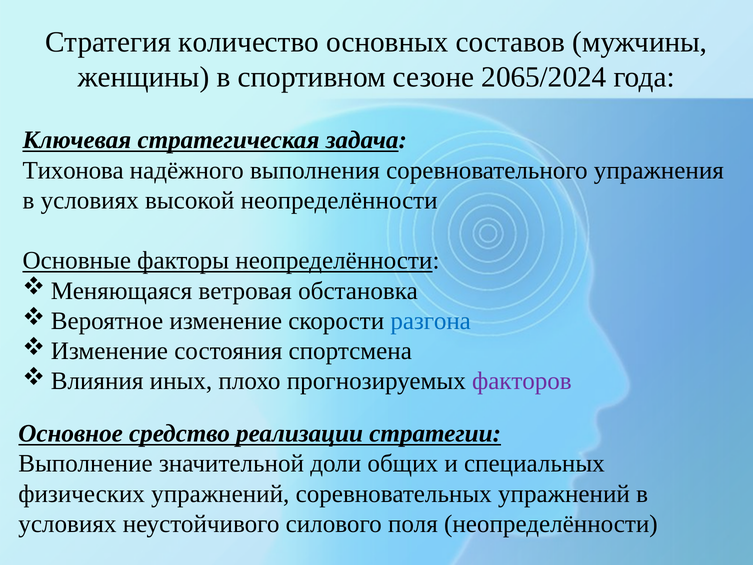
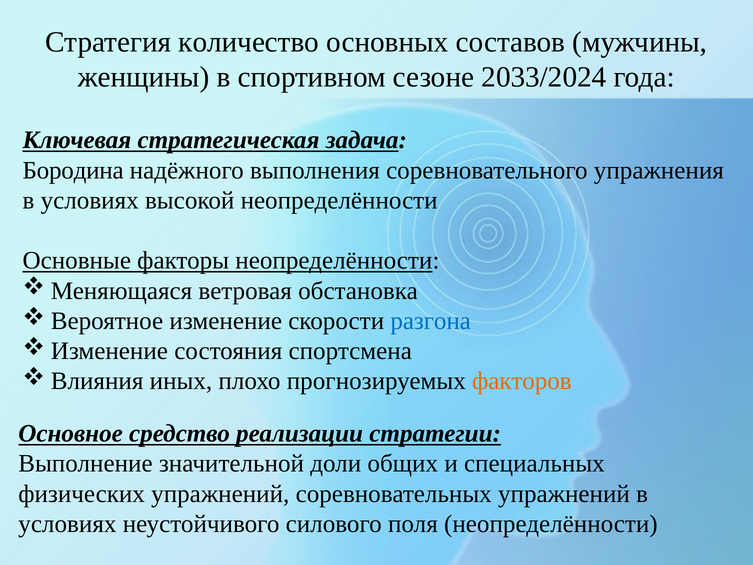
2065/2024: 2065/2024 -> 2033/2024
Тихонова: Тихонова -> Бородина
факторов colour: purple -> orange
